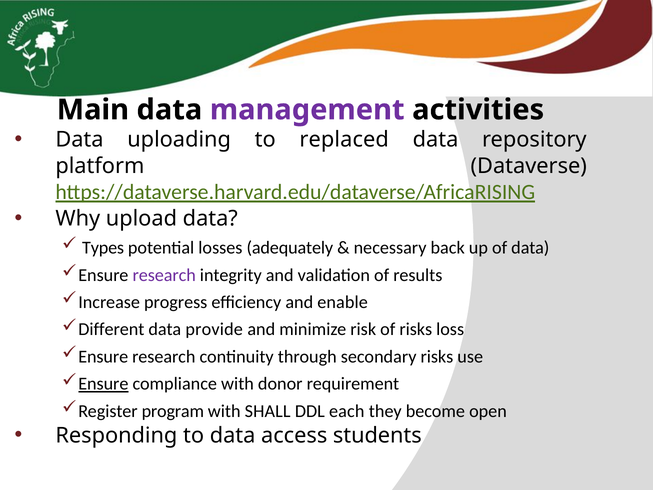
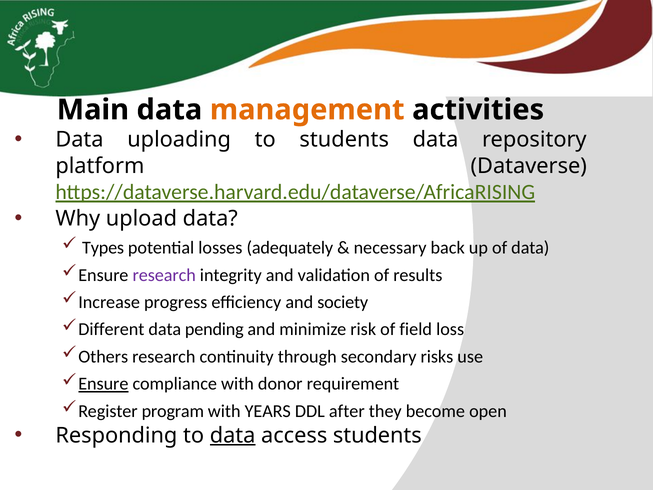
management colour: purple -> orange
to replaced: replaced -> students
enable: enable -> society
provide: provide -> pending
of risks: risks -> field
Ensure at (103, 357): Ensure -> Others
SHALL: SHALL -> YEARS
each: each -> after
data at (233, 435) underline: none -> present
